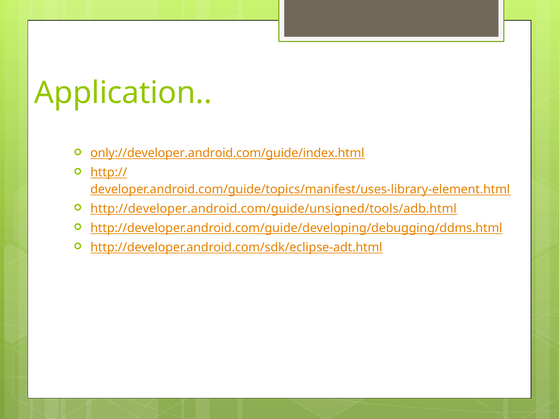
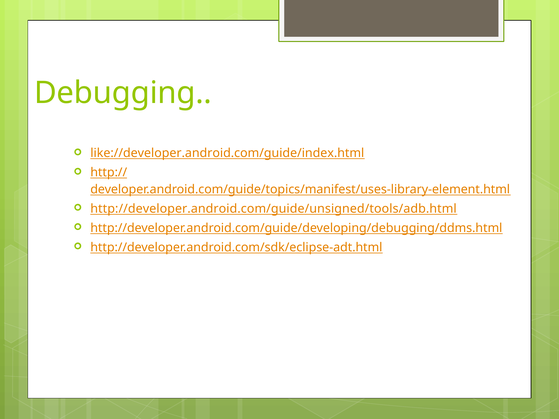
Application: Application -> Debugging
only://developer.android.com/guide/index.html: only://developer.android.com/guide/index.html -> like://developer.android.com/guide/index.html
